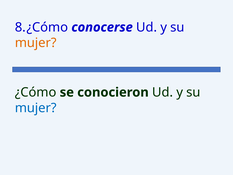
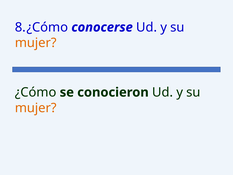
mujer at (36, 108) colour: blue -> orange
